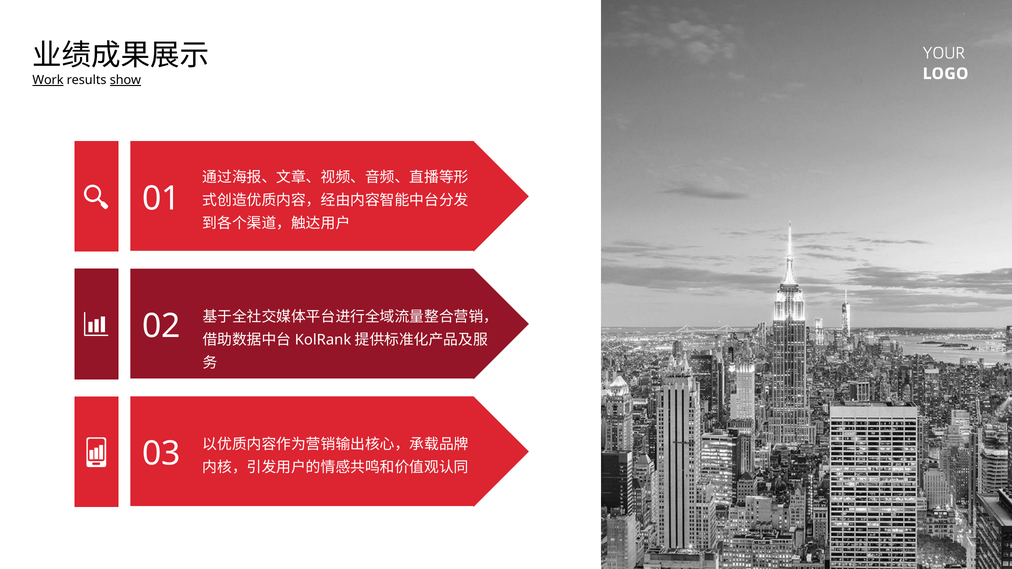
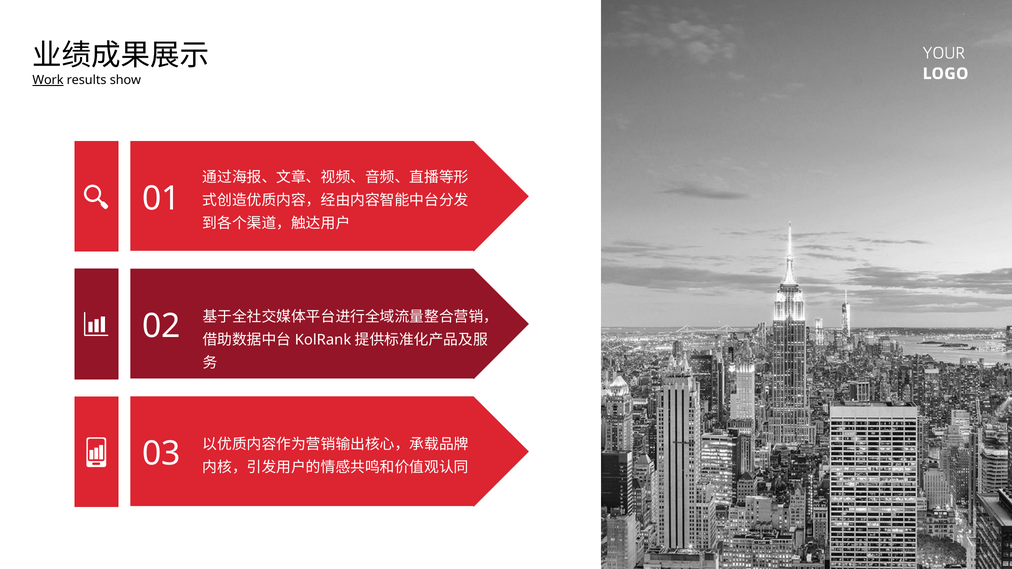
show underline: present -> none
